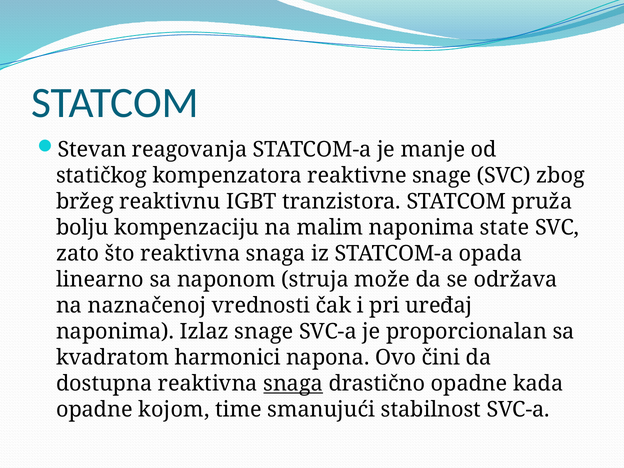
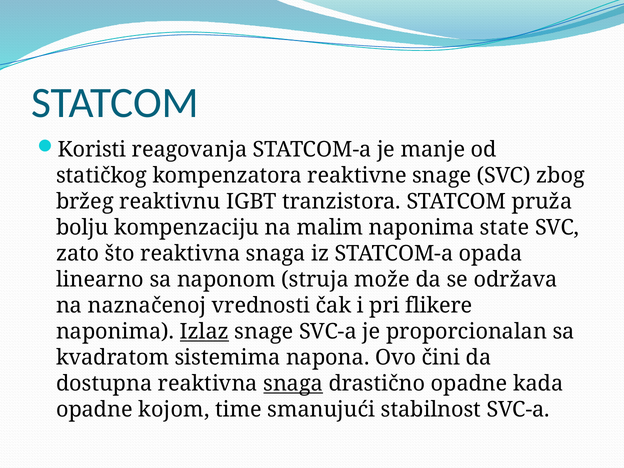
Stevan: Stevan -> Koristi
uređaj: uređaj -> flikere
Izlaz underline: none -> present
harmonici: harmonici -> sistemima
